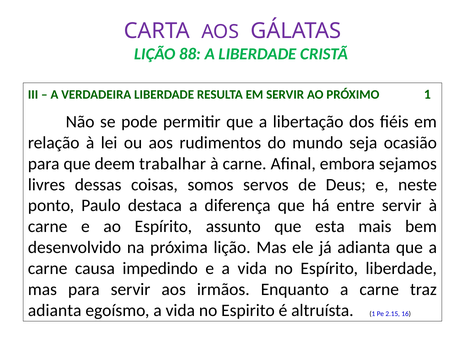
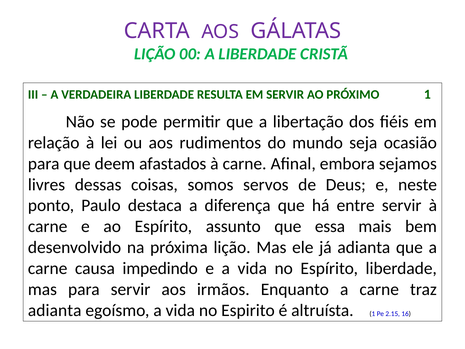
88: 88 -> 00
trabalhar: trabalhar -> afastados
esta: esta -> essa
